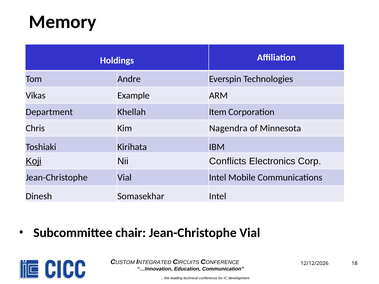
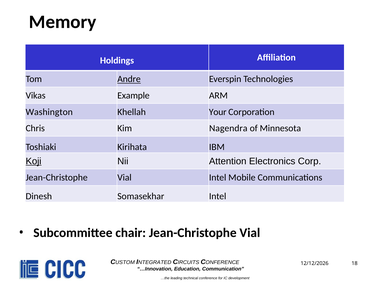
Andre underline: none -> present
Department: Department -> Washington
Item: Item -> Your
Conflicts: Conflicts -> Attention
